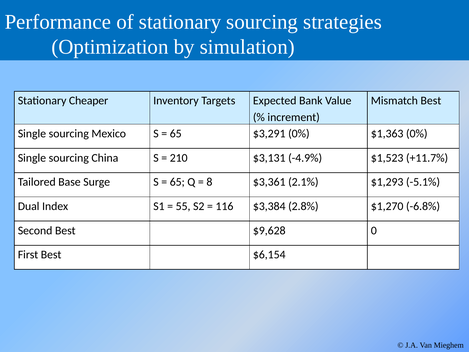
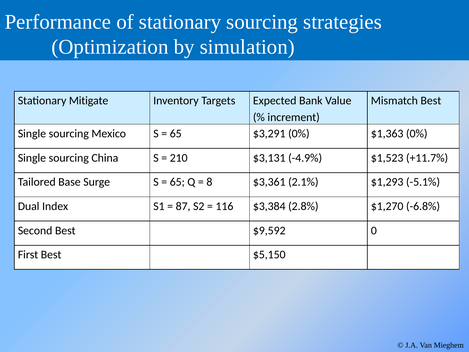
Cheaper: Cheaper -> Mitigate
55: 55 -> 87
$9,628: $9,628 -> $9,592
$6,154: $6,154 -> $5,150
